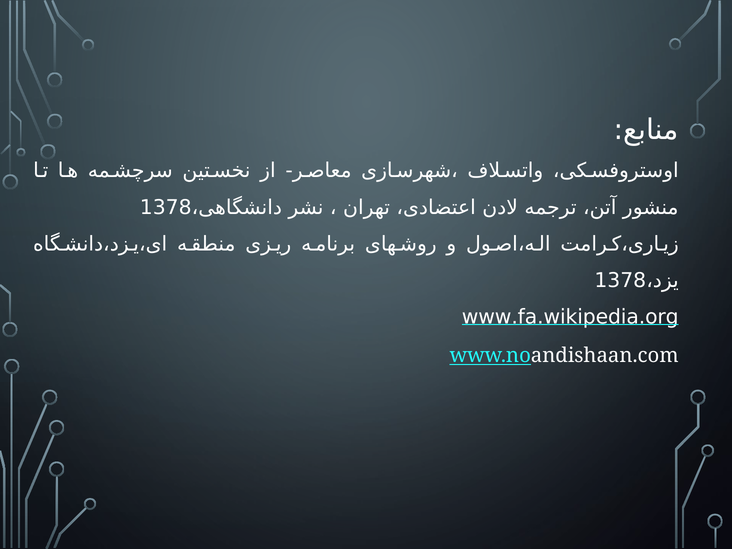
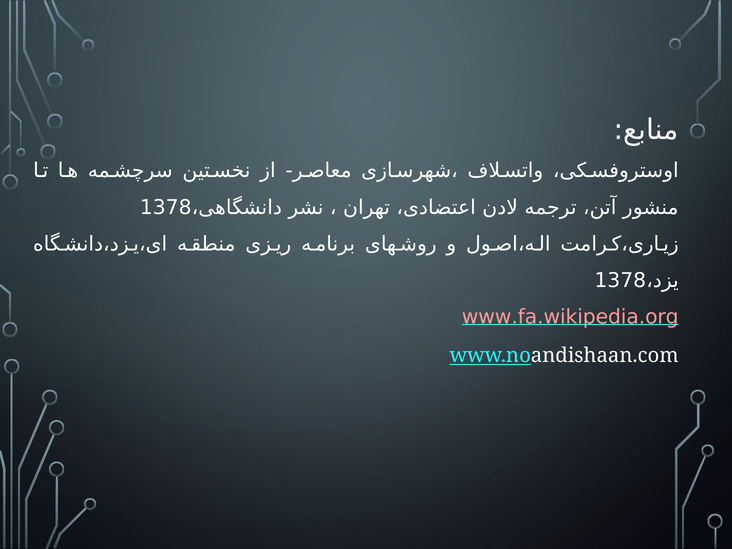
www.fa.wikipedia.org colour: white -> pink
